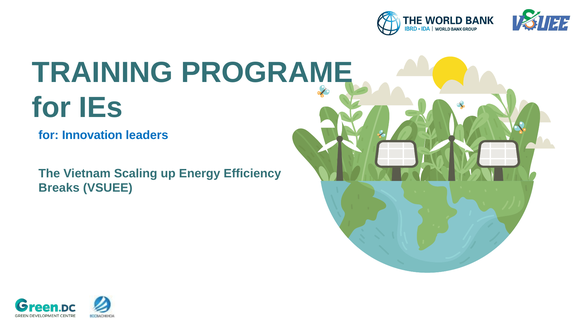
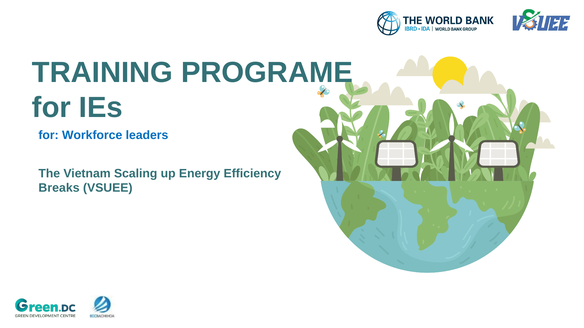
Innovation: Innovation -> Workforce
